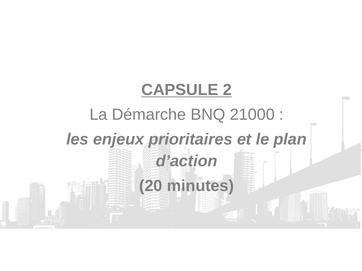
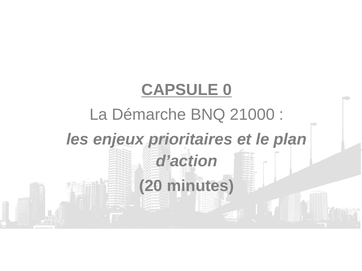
2: 2 -> 0
